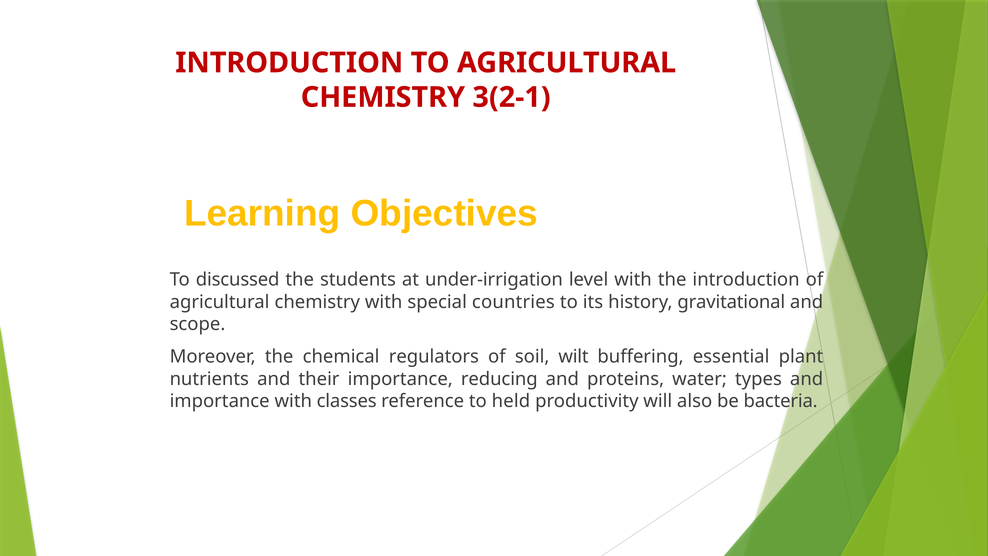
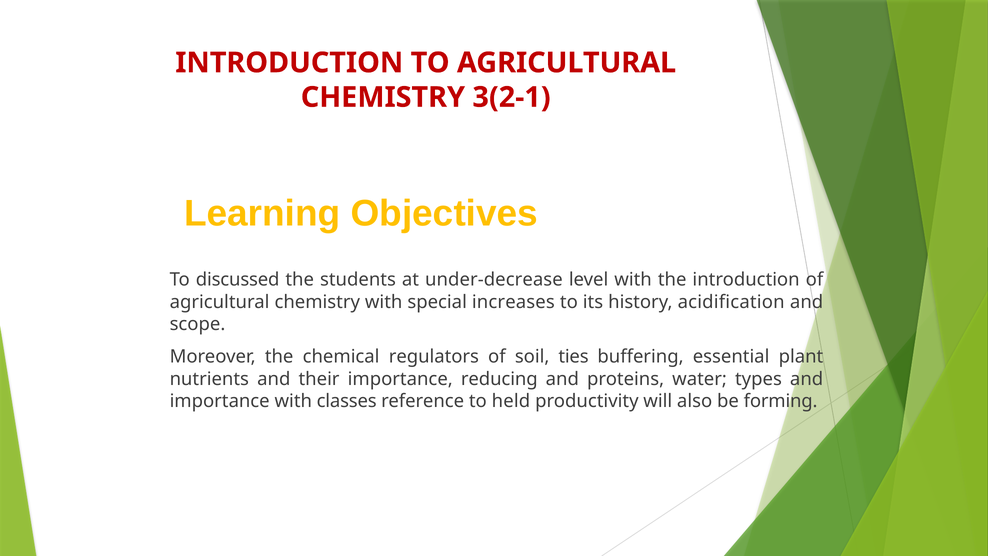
under-irrigation: under-irrigation -> under-decrease
countries: countries -> increases
gravitational: gravitational -> acidification
wilt: wilt -> ties
bacteria: bacteria -> forming
